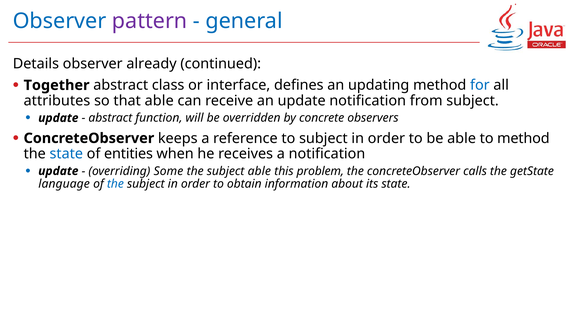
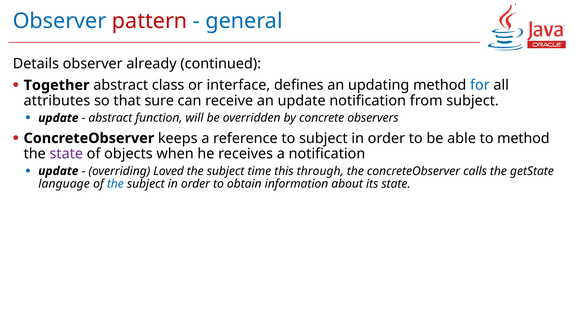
pattern colour: purple -> red
that able: able -> sure
state at (66, 154) colour: blue -> purple
entities: entities -> objects
Some: Some -> Loved
subject able: able -> time
problem: problem -> through
